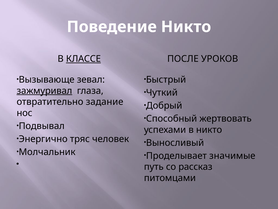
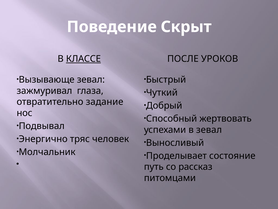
Поведение Никто: Никто -> Скрыт
зажмуривал underline: present -> none
в никто: никто -> зевал
значимые: значимые -> состояние
